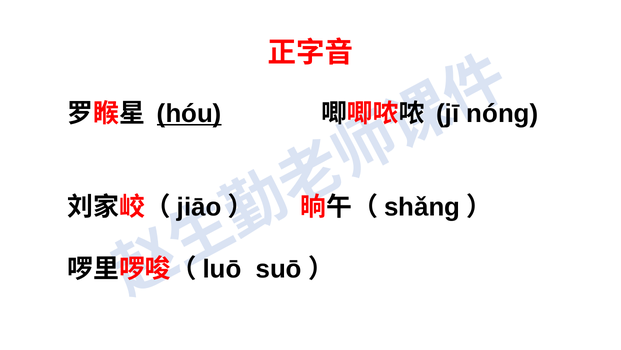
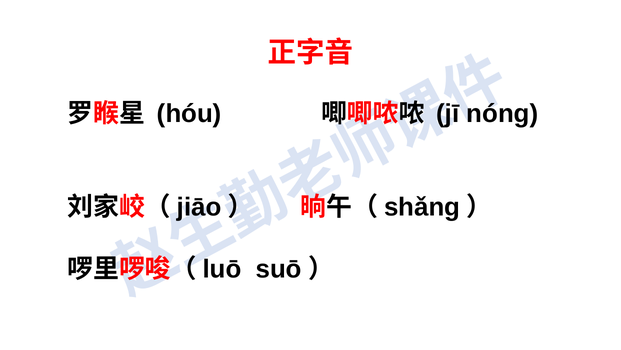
hóu underline: present -> none
